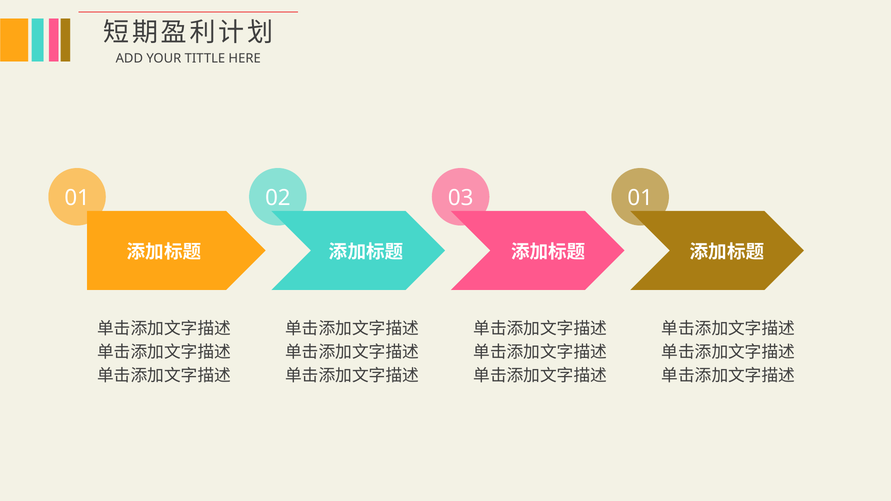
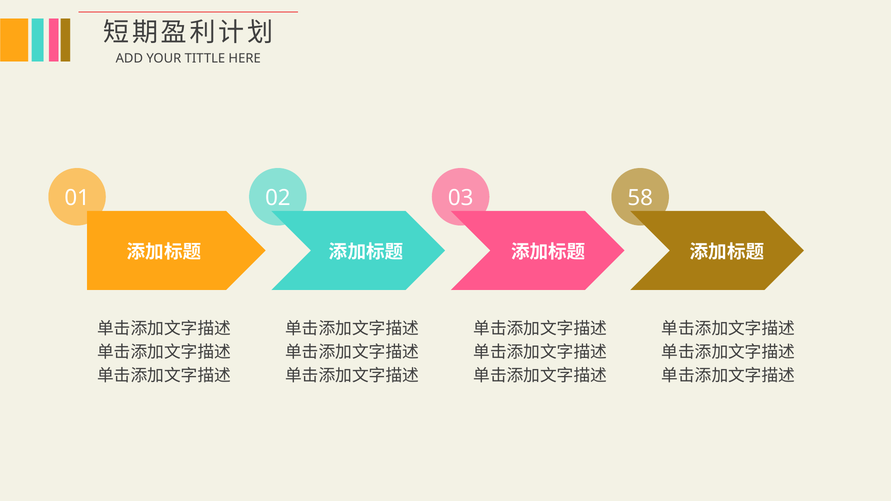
03 01: 01 -> 58
